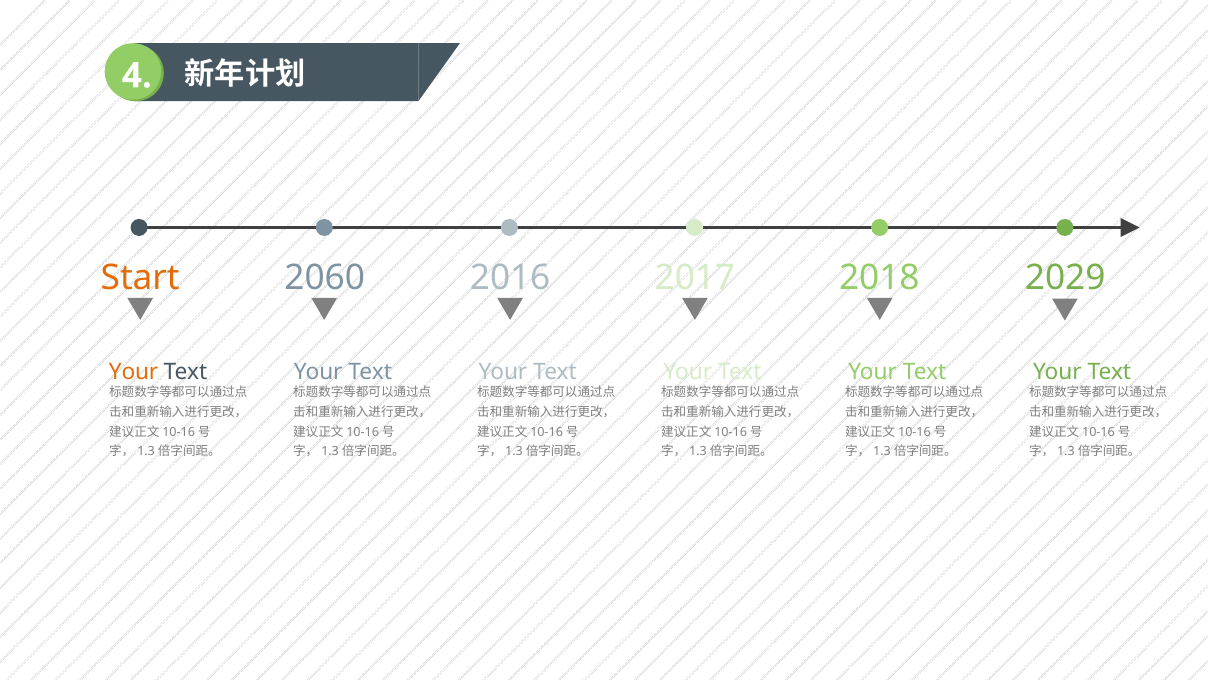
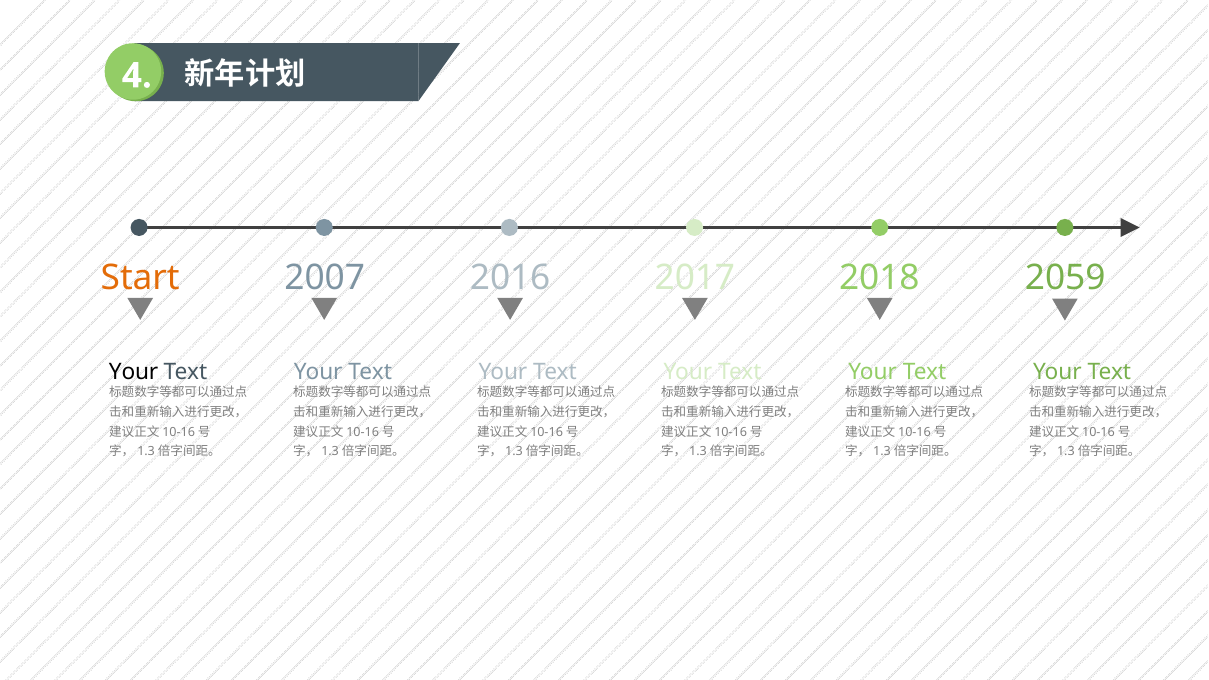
2060: 2060 -> 2007
2029: 2029 -> 2059
Your at (134, 372) colour: orange -> black
